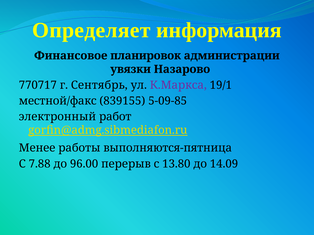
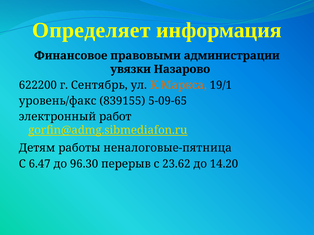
планировок: планировок -> правовыми
770717: 770717 -> 622200
К.Маркса colour: purple -> orange
местной/факс: местной/факс -> уровень/факс
5-09-85: 5-09-85 -> 5-09-65
Менее: Менее -> Детям
выполняются-пятница: выполняются-пятница -> неналоговые-пятница
7.88: 7.88 -> 6.47
96.00: 96.00 -> 96.30
13.80: 13.80 -> 23.62
14.09: 14.09 -> 14.20
